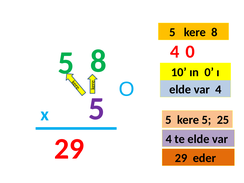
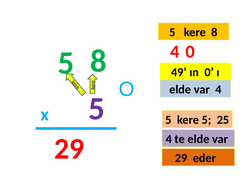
10: 10 -> 49
